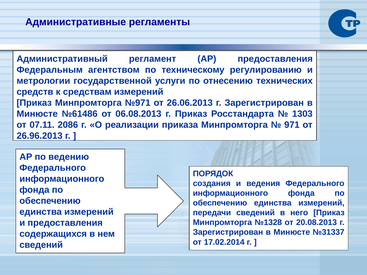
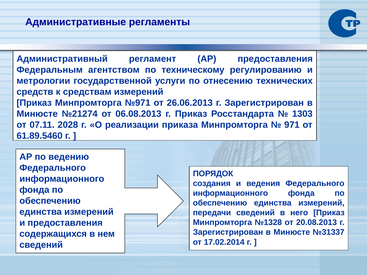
№61486: №61486 -> №21274
2086: 2086 -> 2028
26.96.2013: 26.96.2013 -> 61.89.5460
